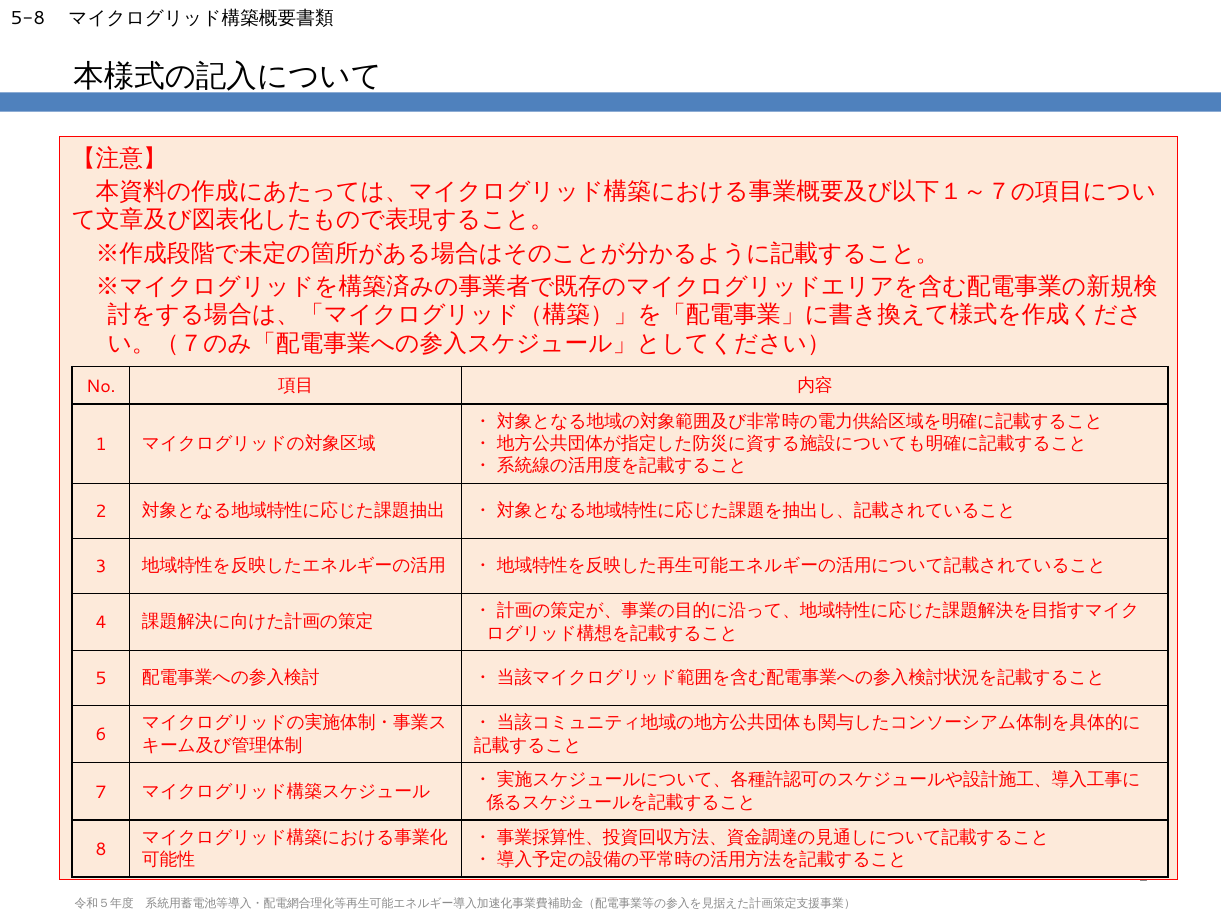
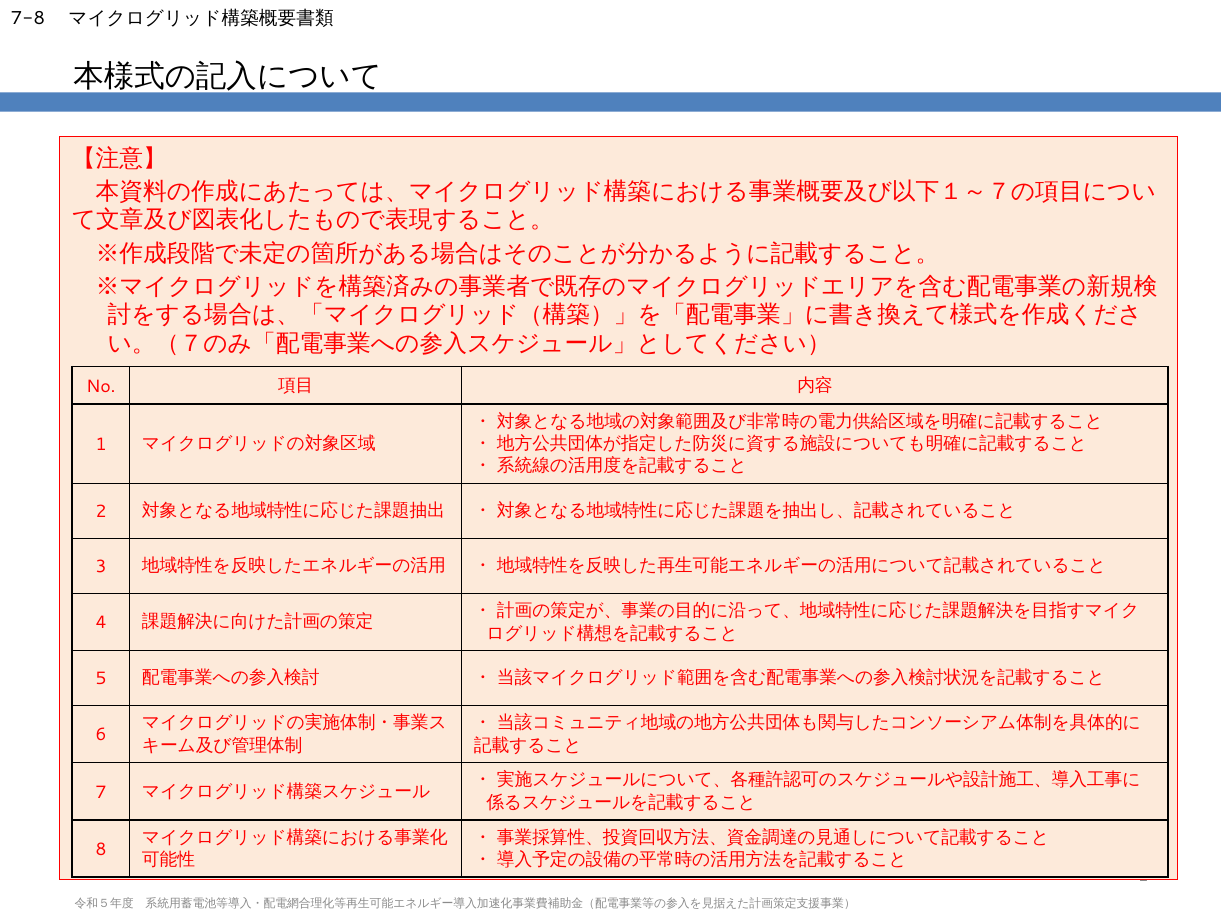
5-8: 5-8 -> 7-8
